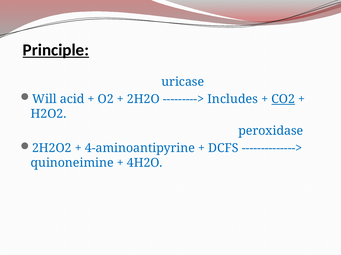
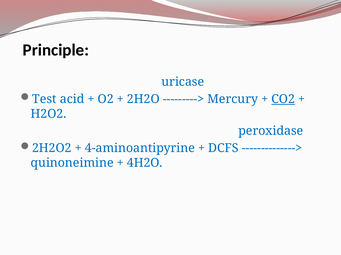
Principle underline: present -> none
Will: Will -> Test
Includes: Includes -> Mercury
